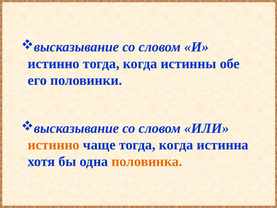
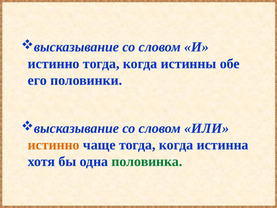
половинка colour: orange -> green
